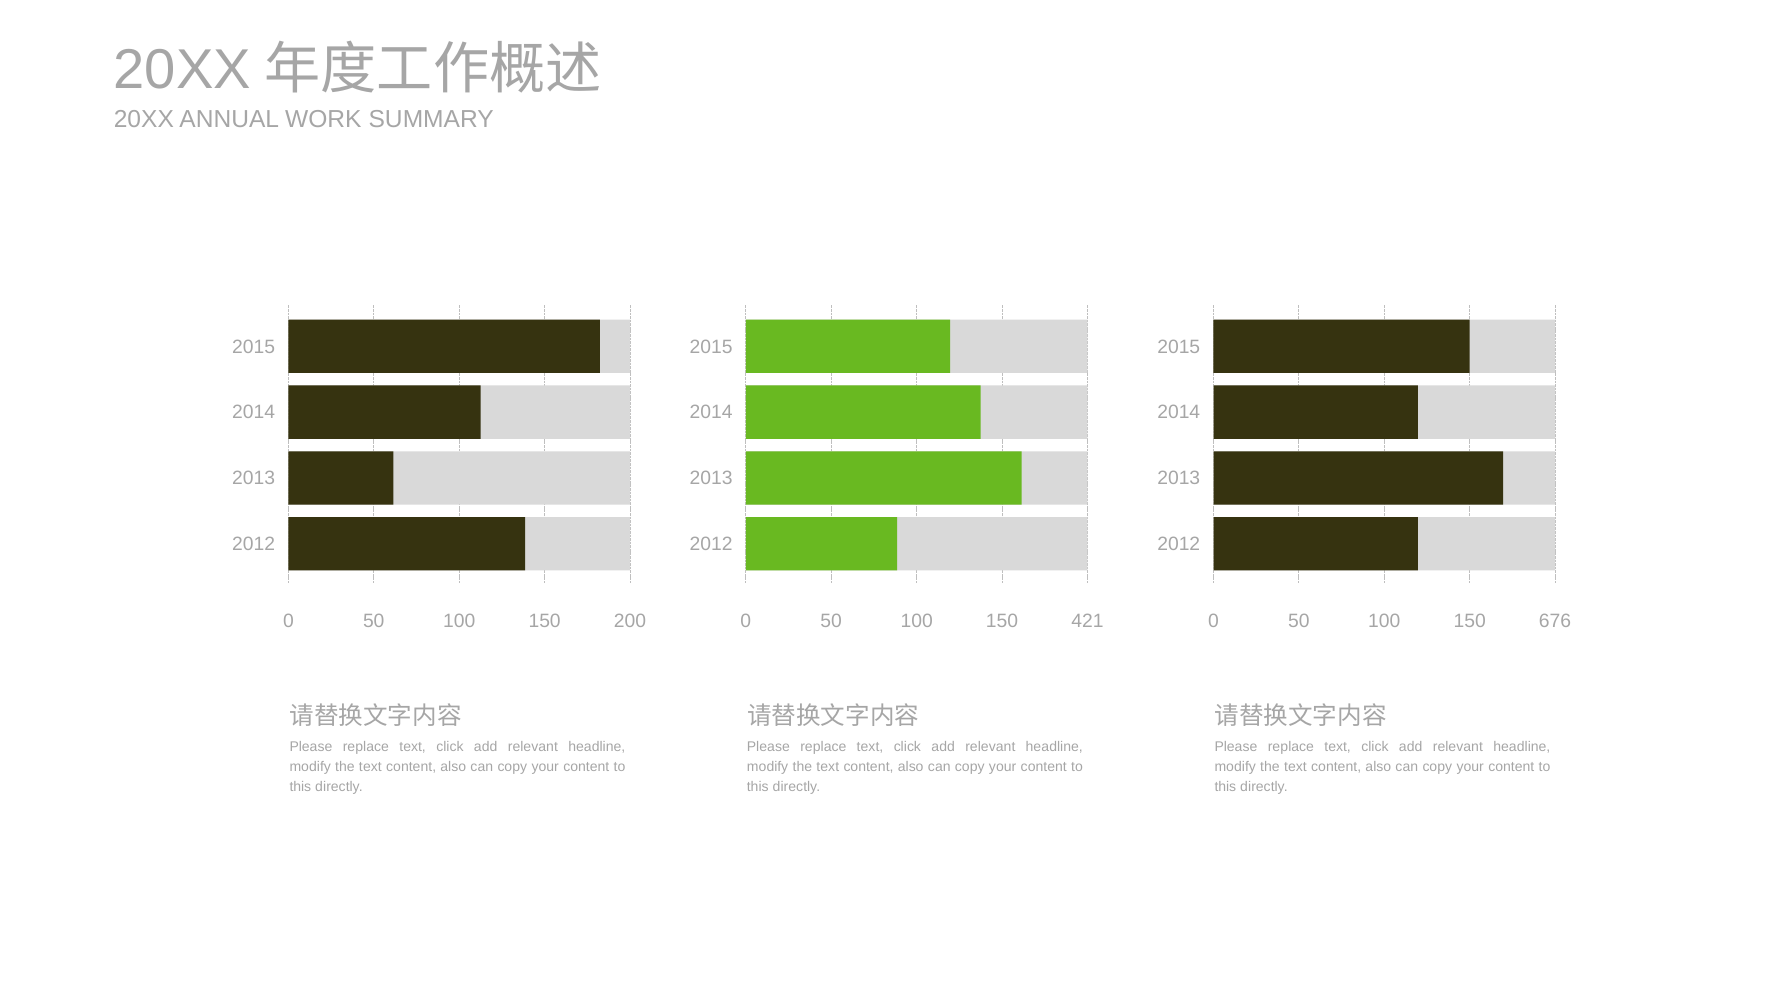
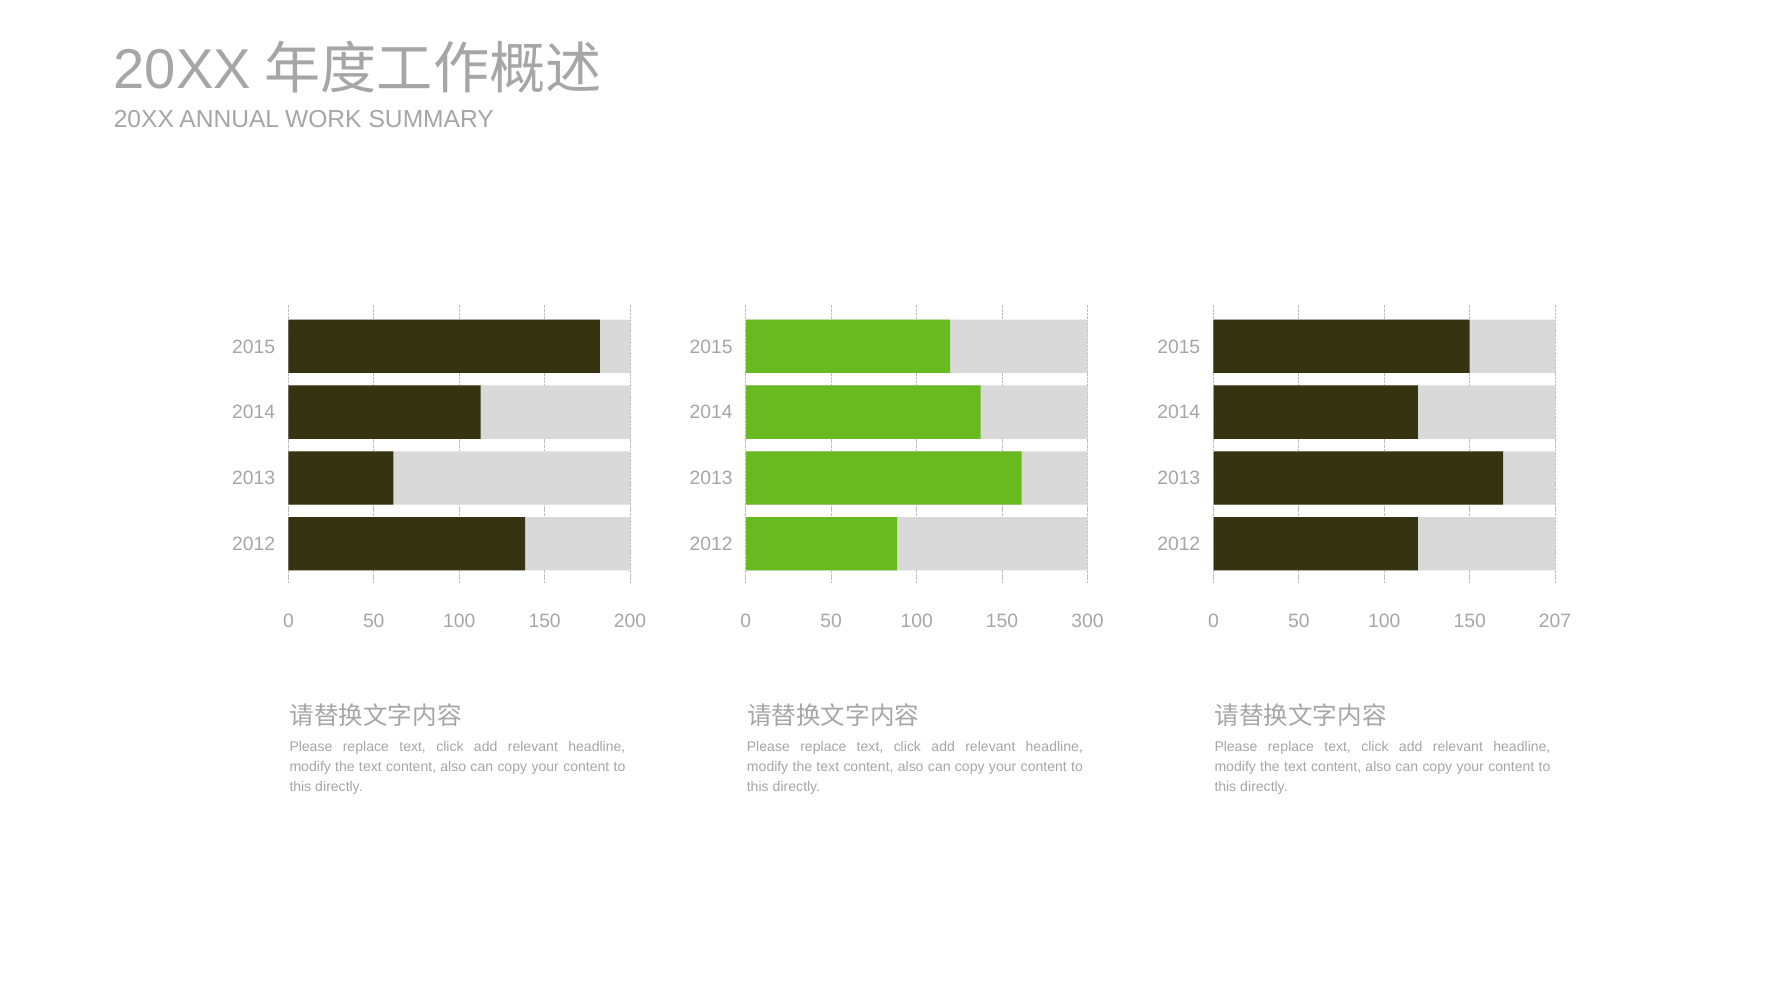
421: 421 -> 300
676: 676 -> 207
